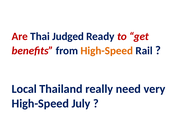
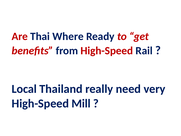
Judged: Judged -> Where
High-Speed at (107, 51) colour: orange -> red
July: July -> Mill
